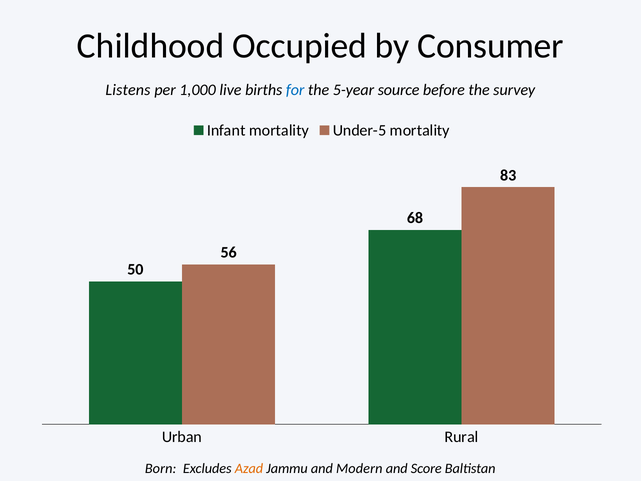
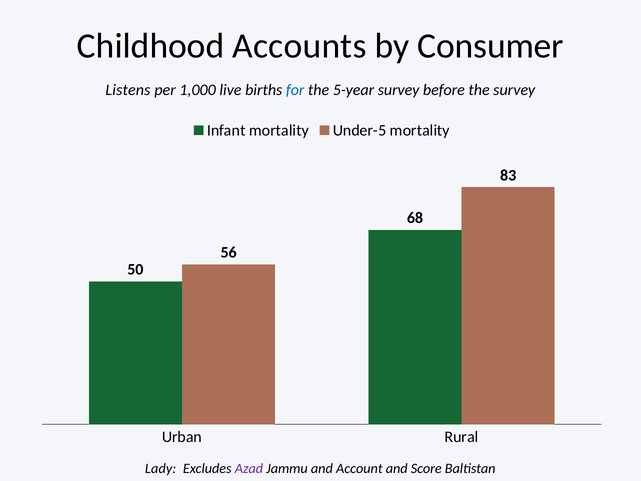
Occupied: Occupied -> Accounts
5-year source: source -> survey
Born: Born -> Lady
Azad colour: orange -> purple
Modern: Modern -> Account
